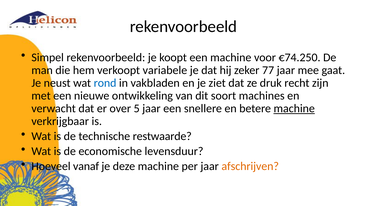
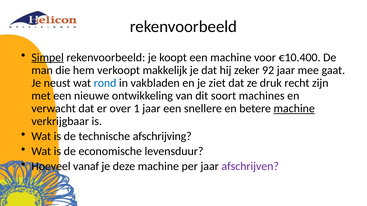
Simpel underline: none -> present
€74.250: €74.250 -> €10.400
variabele: variabele -> makkelijk
77: 77 -> 92
5: 5 -> 1
restwaarde: restwaarde -> afschrijving
afschrijven colour: orange -> purple
